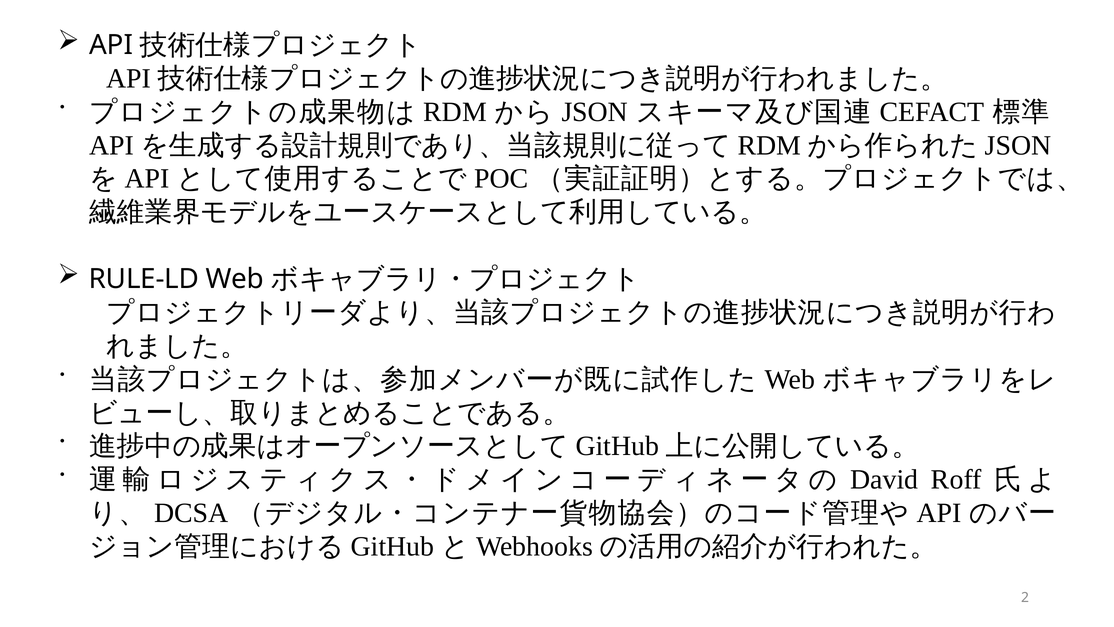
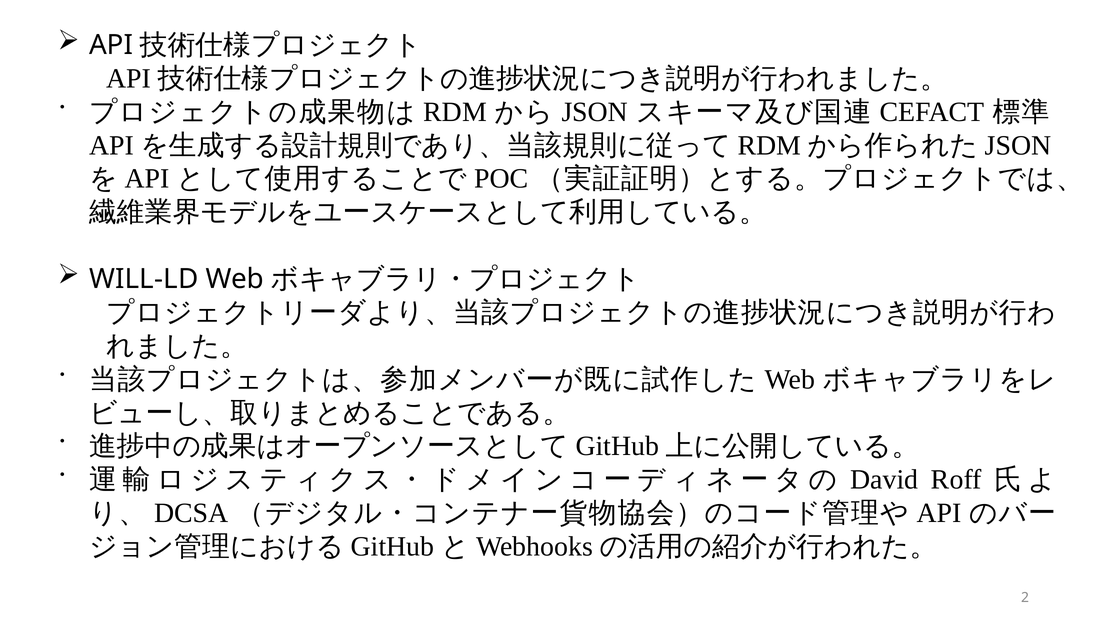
RULE-LD: RULE-LD -> WILL-LD
